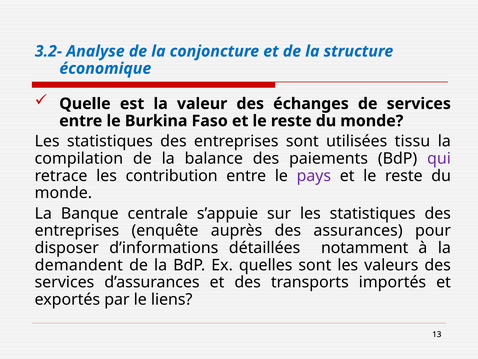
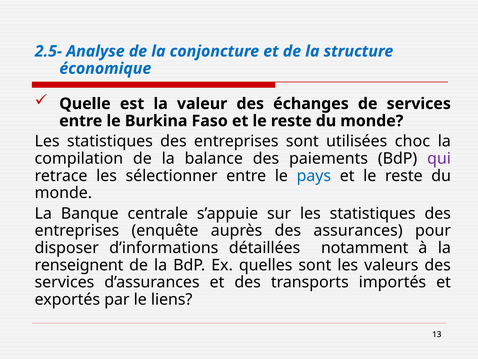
3.2-: 3.2- -> 2.5-
tissu: tissu -> choc
contribution: contribution -> sélectionner
pays colour: purple -> blue
demandent: demandent -> renseignent
